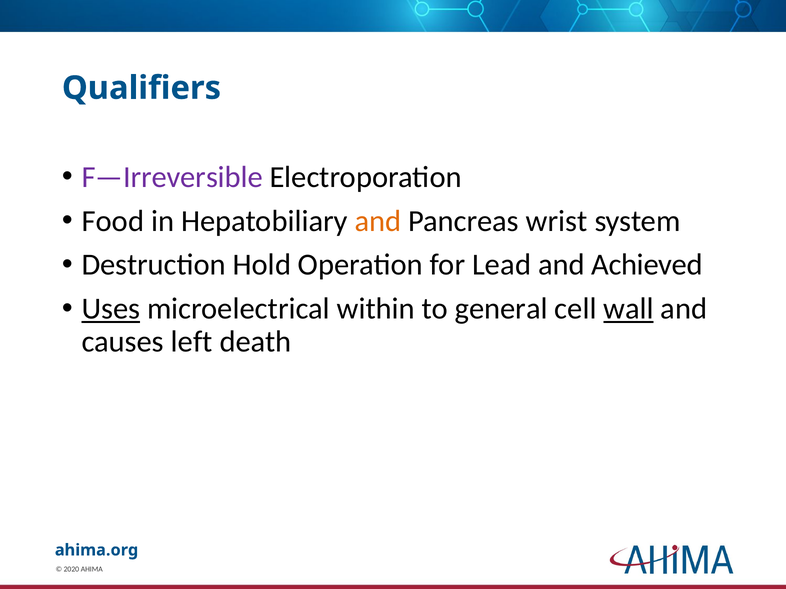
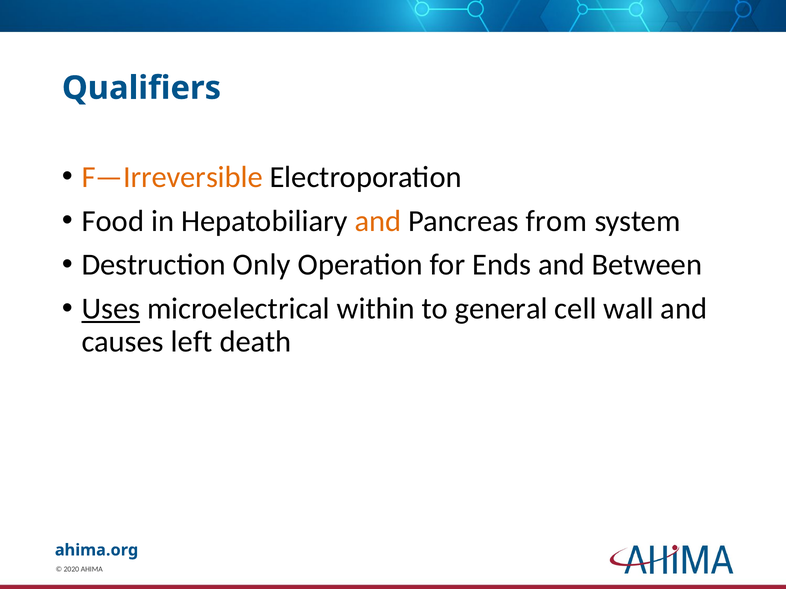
F—Irreversible colour: purple -> orange
wrist: wrist -> from
Hold: Hold -> Only
Lead: Lead -> Ends
Achieved: Achieved -> Between
wall underline: present -> none
